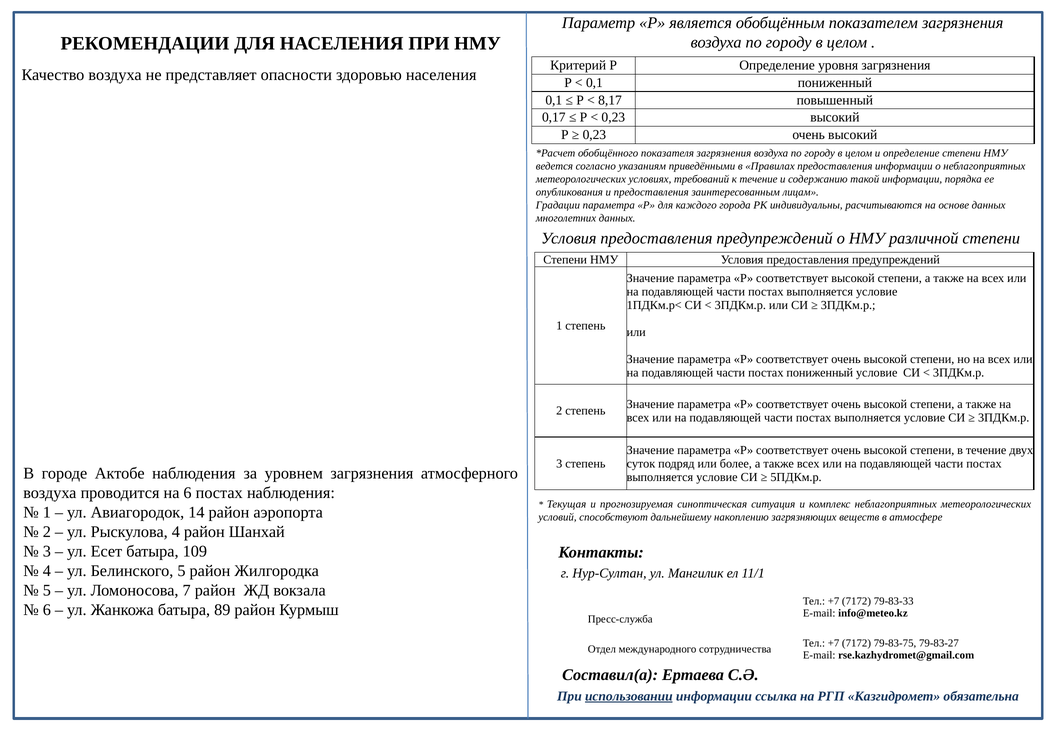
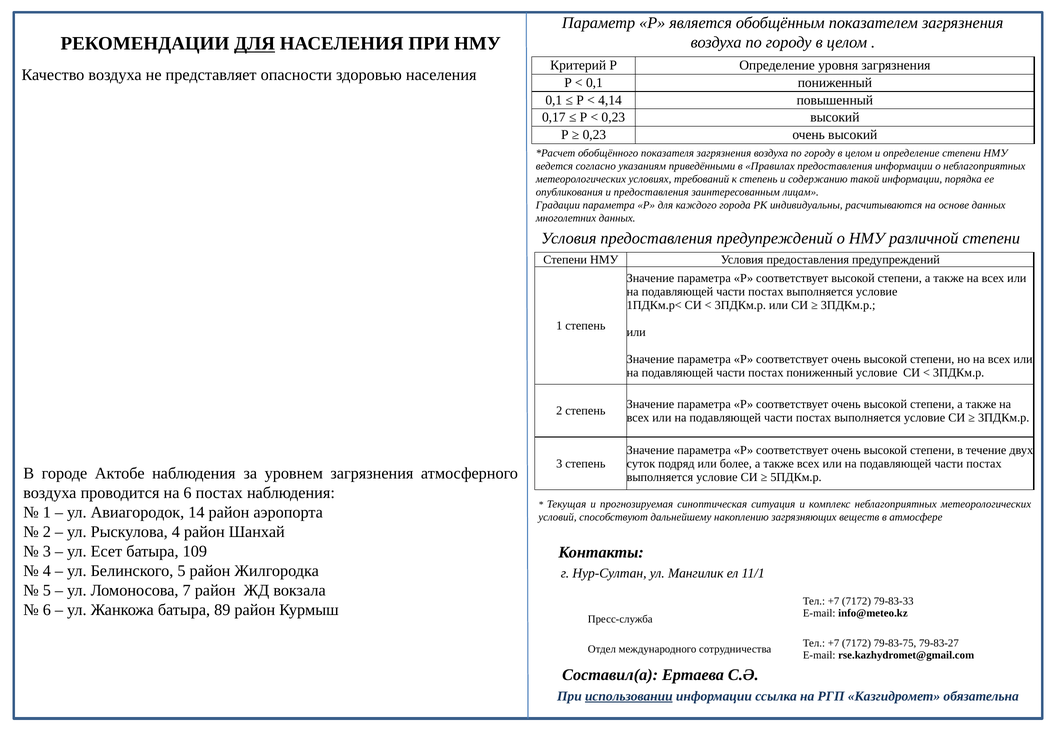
ДЛЯ at (255, 44) underline: none -> present
8,17: 8,17 -> 4,14
к течение: течение -> степень
